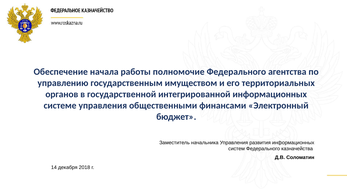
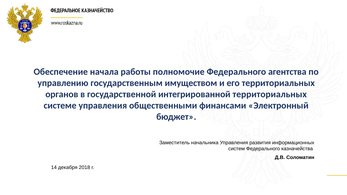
интегрированной информационных: информационных -> территориальных
